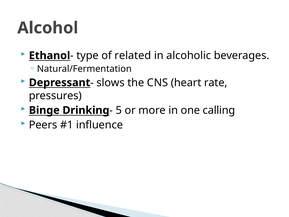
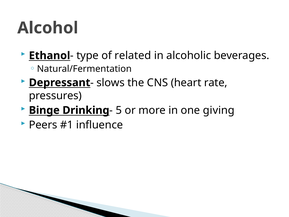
calling: calling -> giving
